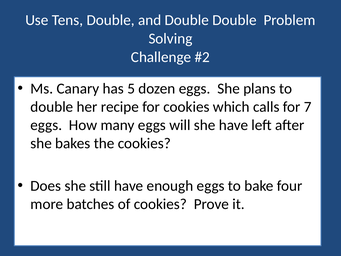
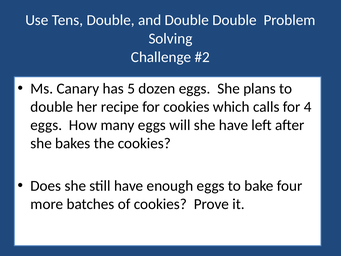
7: 7 -> 4
